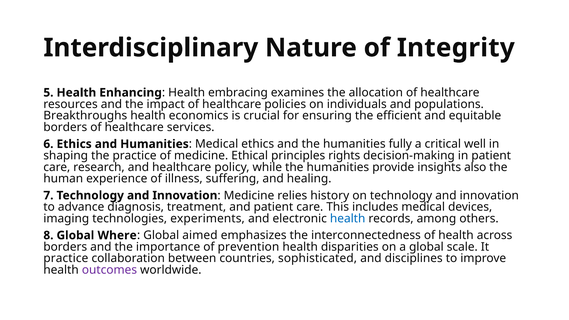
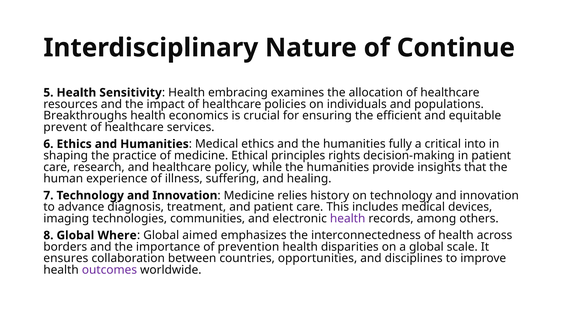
Integrity: Integrity -> Continue
Enhancing: Enhancing -> Sensitivity
borders at (65, 127): borders -> prevent
well: well -> into
also: also -> that
experiments: experiments -> communities
health at (348, 219) colour: blue -> purple
practice at (66, 258): practice -> ensures
sophisticated: sophisticated -> opportunities
